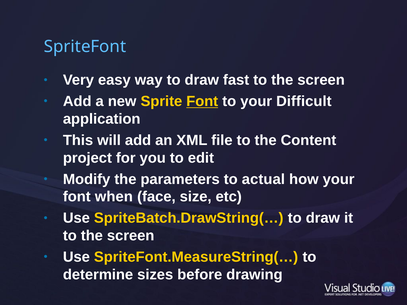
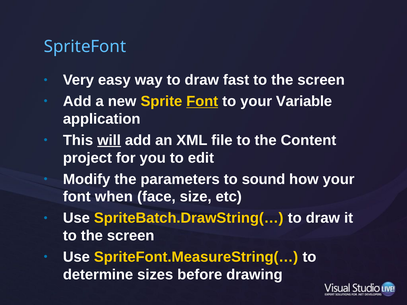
Difficult: Difficult -> Variable
will underline: none -> present
actual: actual -> sound
